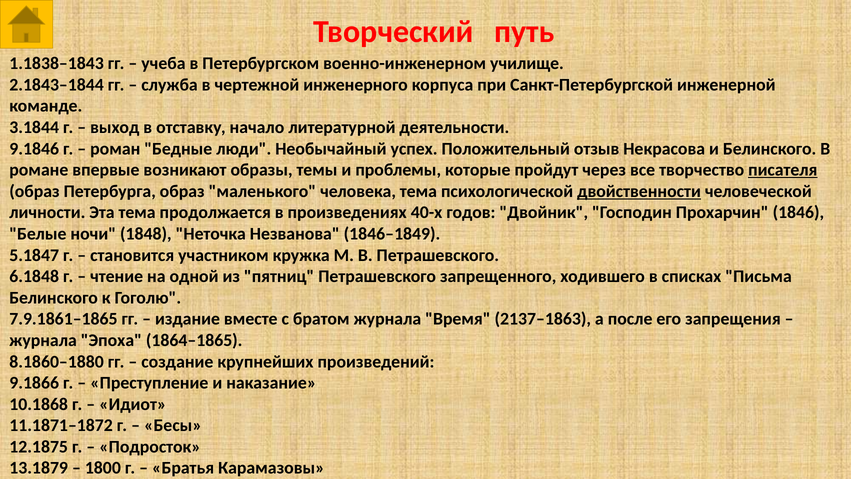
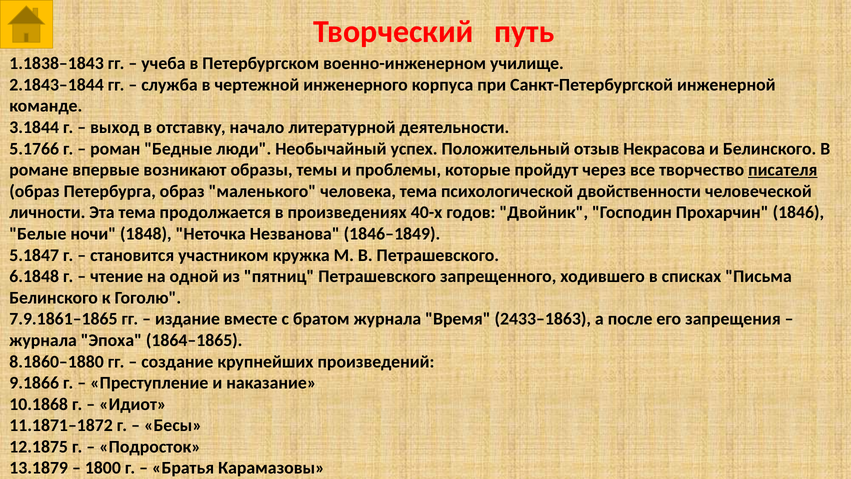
9.1846: 9.1846 -> 5.1766
двойственности underline: present -> none
2137–1863: 2137–1863 -> 2433–1863
